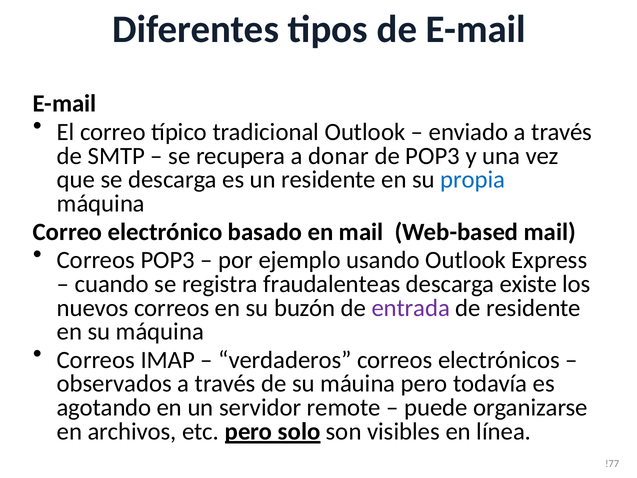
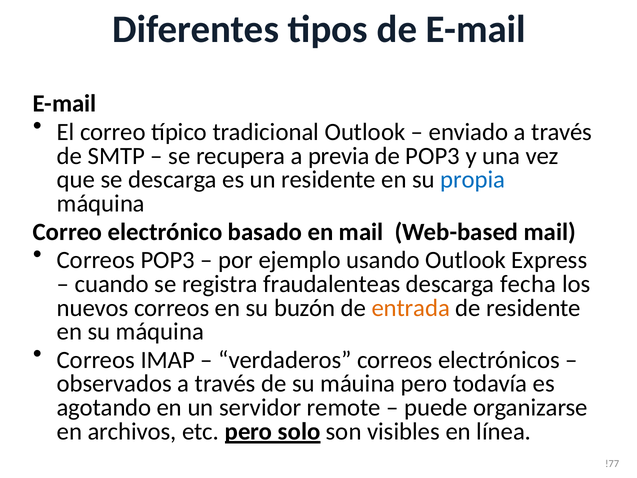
donar: donar -> previa
existe: existe -> fecha
entrada colour: purple -> orange
